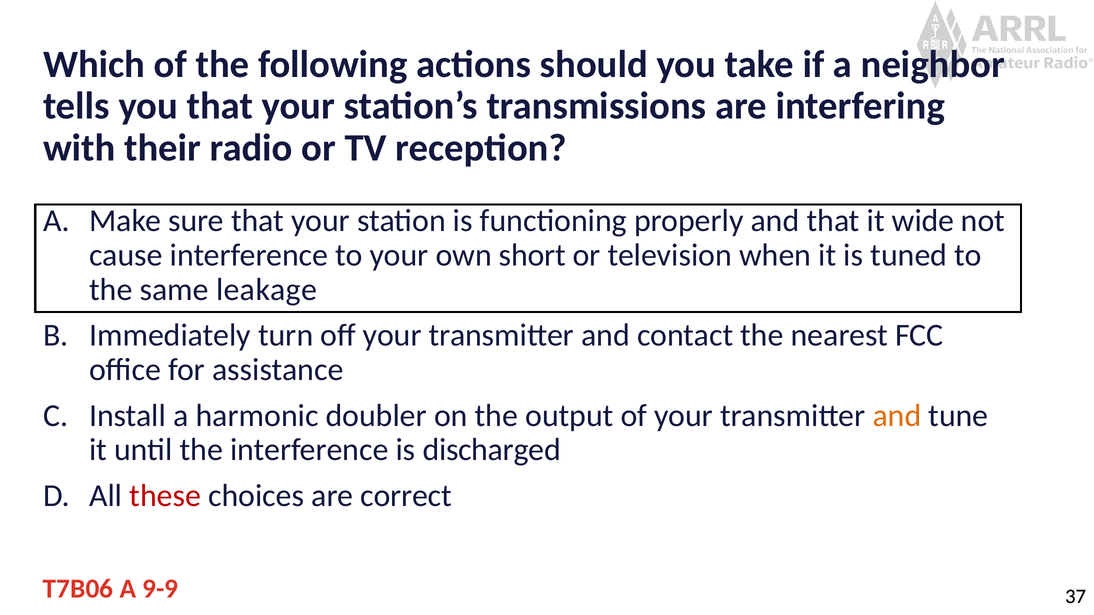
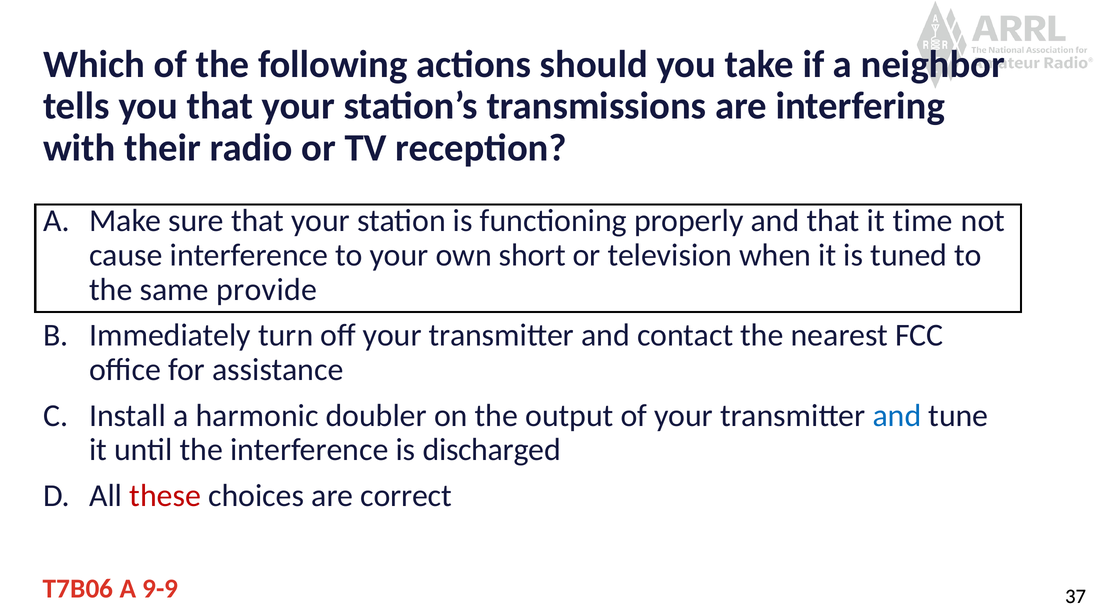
wide: wide -> time
leakage: leakage -> provide
and at (897, 416) colour: orange -> blue
